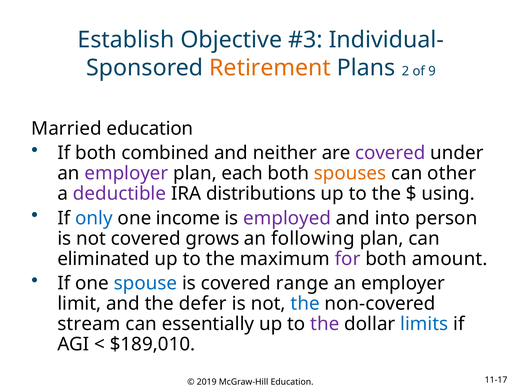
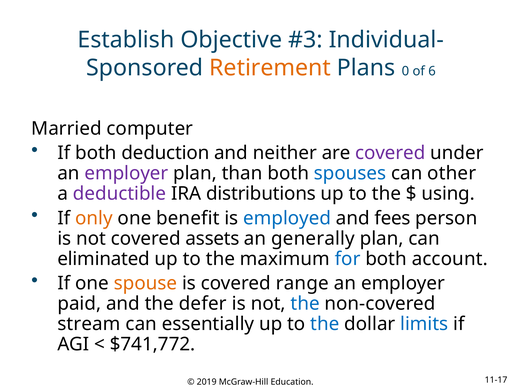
2: 2 -> 0
9: 9 -> 6
Married education: education -> computer
combined: combined -> deduction
each: each -> than
spouses colour: orange -> blue
only colour: blue -> orange
income: income -> benefit
employed colour: purple -> blue
into: into -> fees
grows: grows -> assets
following: following -> generally
for colour: purple -> blue
amount: amount -> account
spouse colour: blue -> orange
limit: limit -> paid
the at (325, 324) colour: purple -> blue
$189,010: $189,010 -> $741,772
